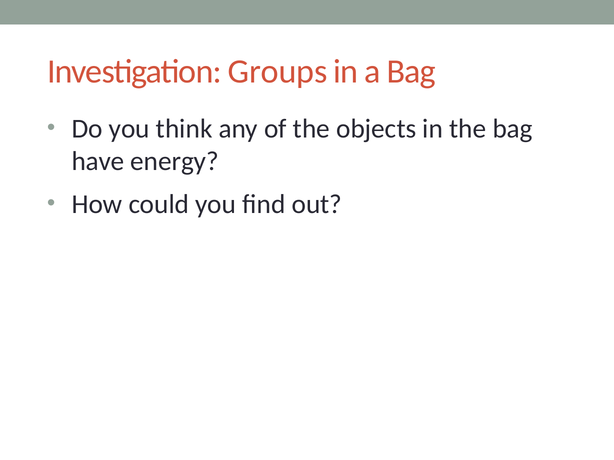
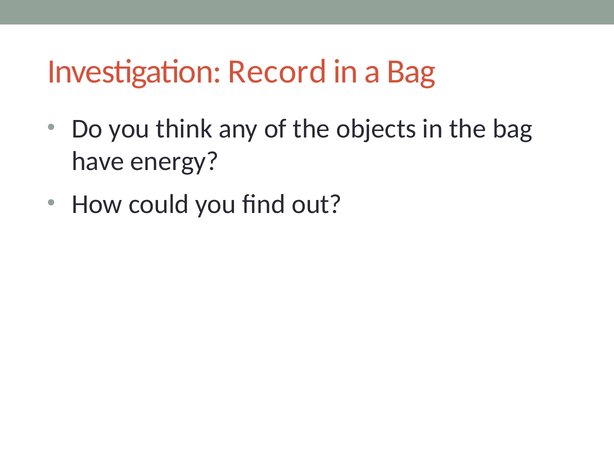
Groups: Groups -> Record
